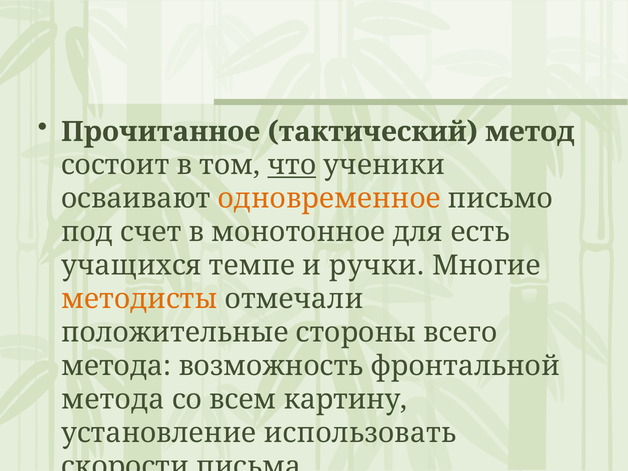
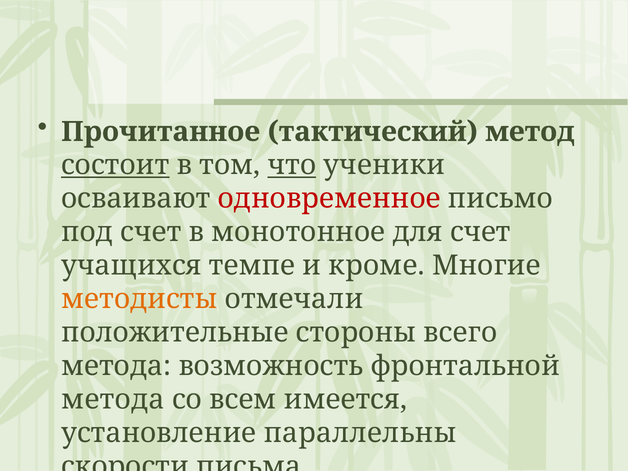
состоит underline: none -> present
одновременное colour: orange -> red
для есть: есть -> счет
ручки: ручки -> кроме
картину: картину -> имеется
использовать: использовать -> параллельны
